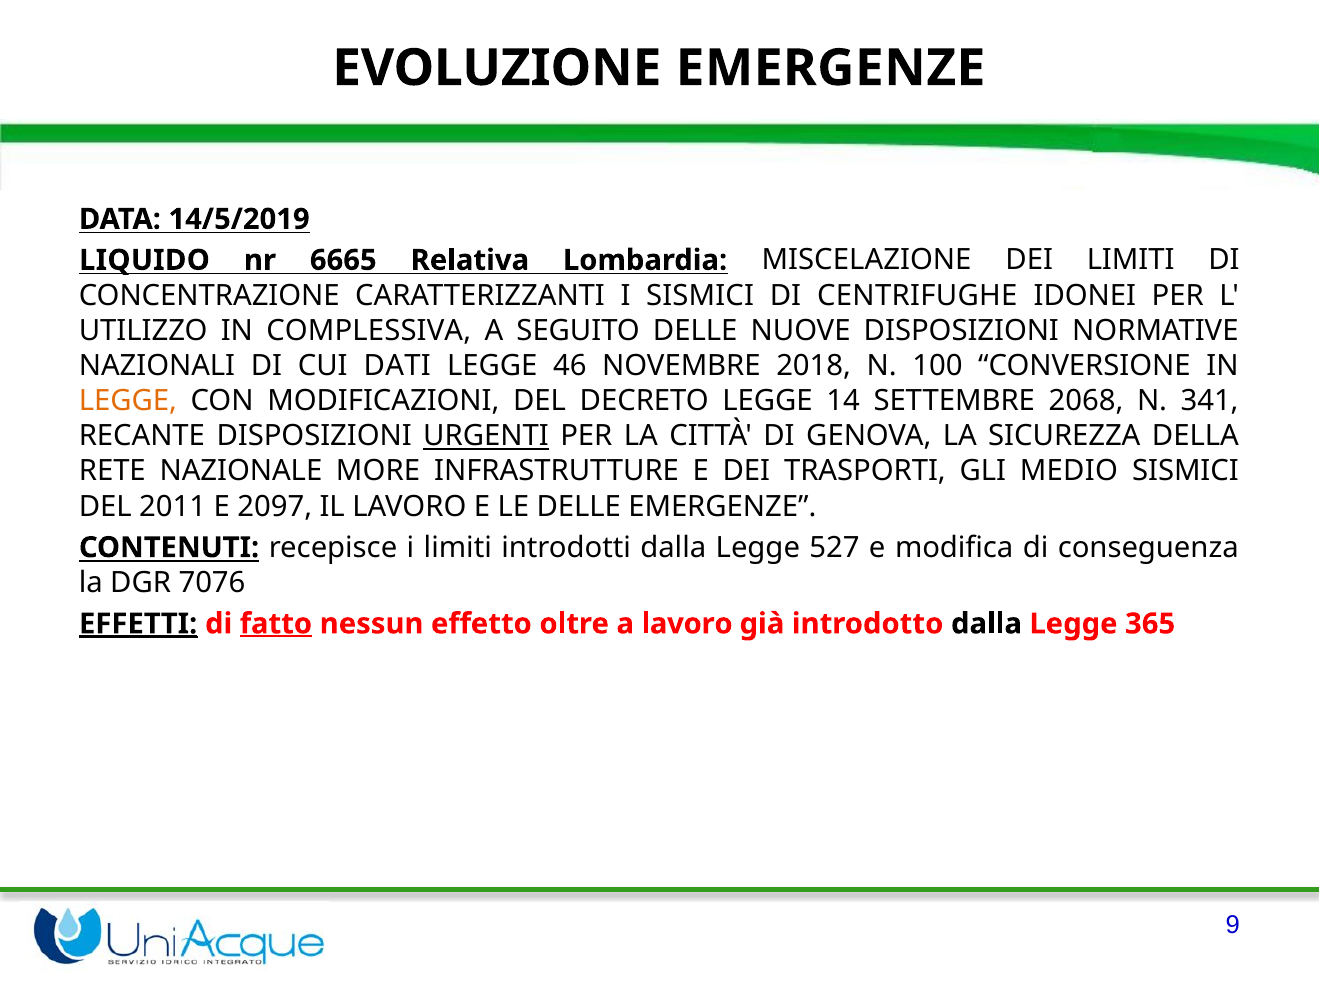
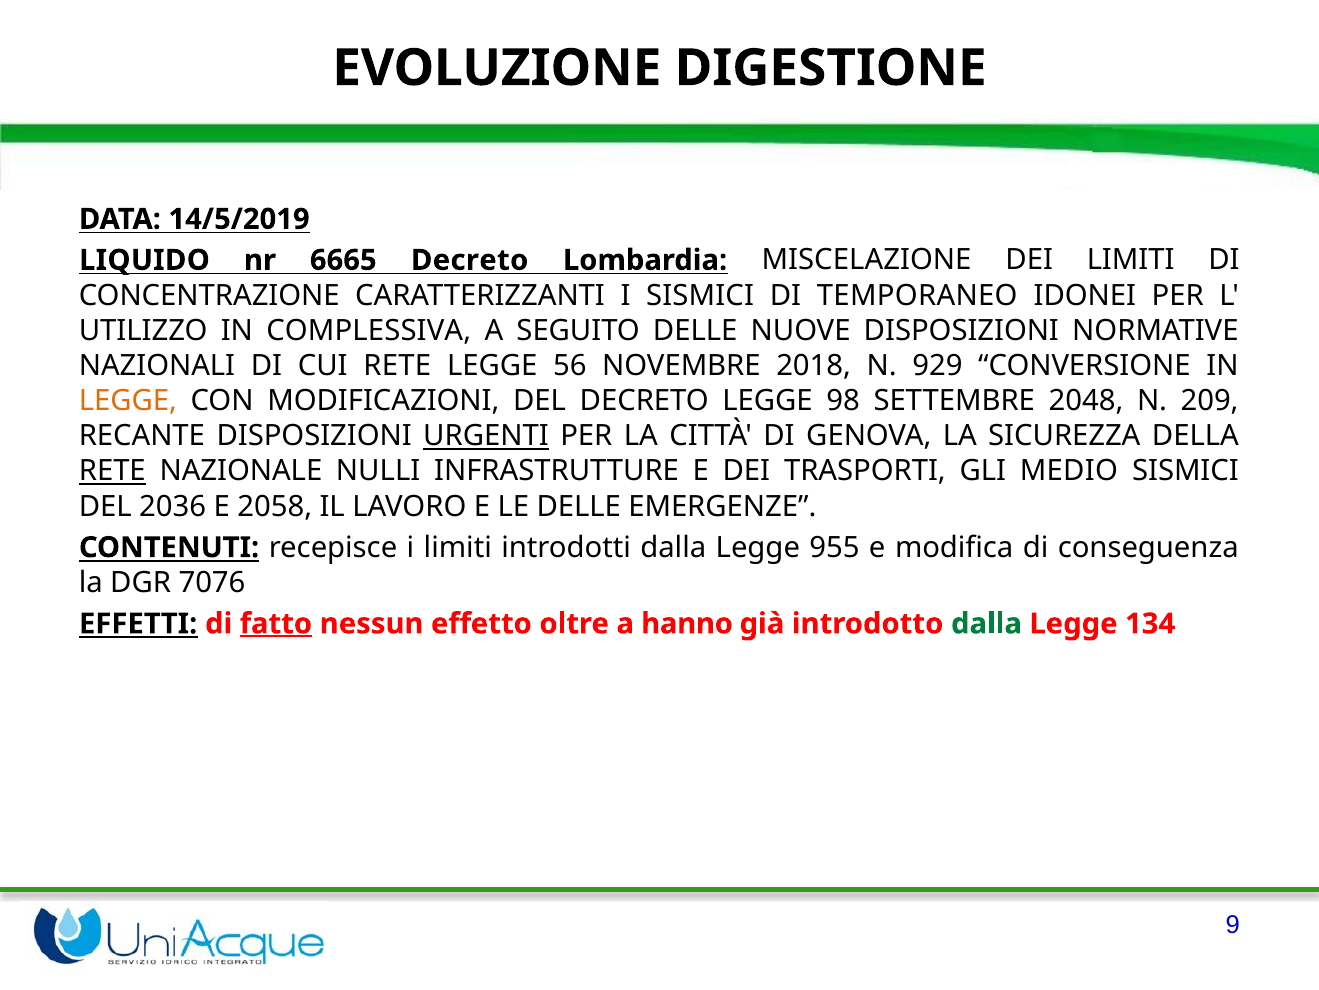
EVOLUZIONE EMERGENZE: EMERGENZE -> DIGESTIONE
6665 Relativa: Relativa -> Decreto
CENTRIFUGHE: CENTRIFUGHE -> TEMPORANEO
CUI DATI: DATI -> RETE
46: 46 -> 56
100: 100 -> 929
14: 14 -> 98
2068: 2068 -> 2048
341: 341 -> 209
RETE at (112, 471) underline: none -> present
MORE: MORE -> NULLI
2011: 2011 -> 2036
2097: 2097 -> 2058
527: 527 -> 955
EFFETTI underline: present -> none
a lavoro: lavoro -> hanno
dalla at (986, 623) colour: black -> green
365: 365 -> 134
